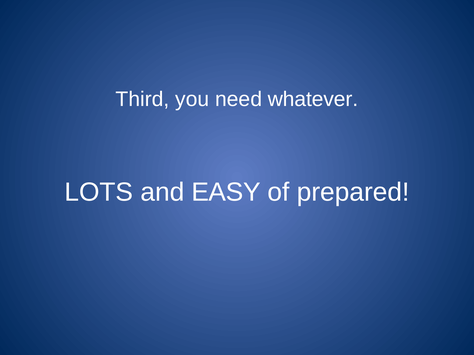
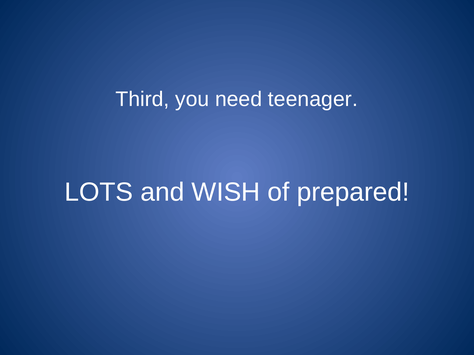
whatever: whatever -> teenager
EASY: EASY -> WISH
